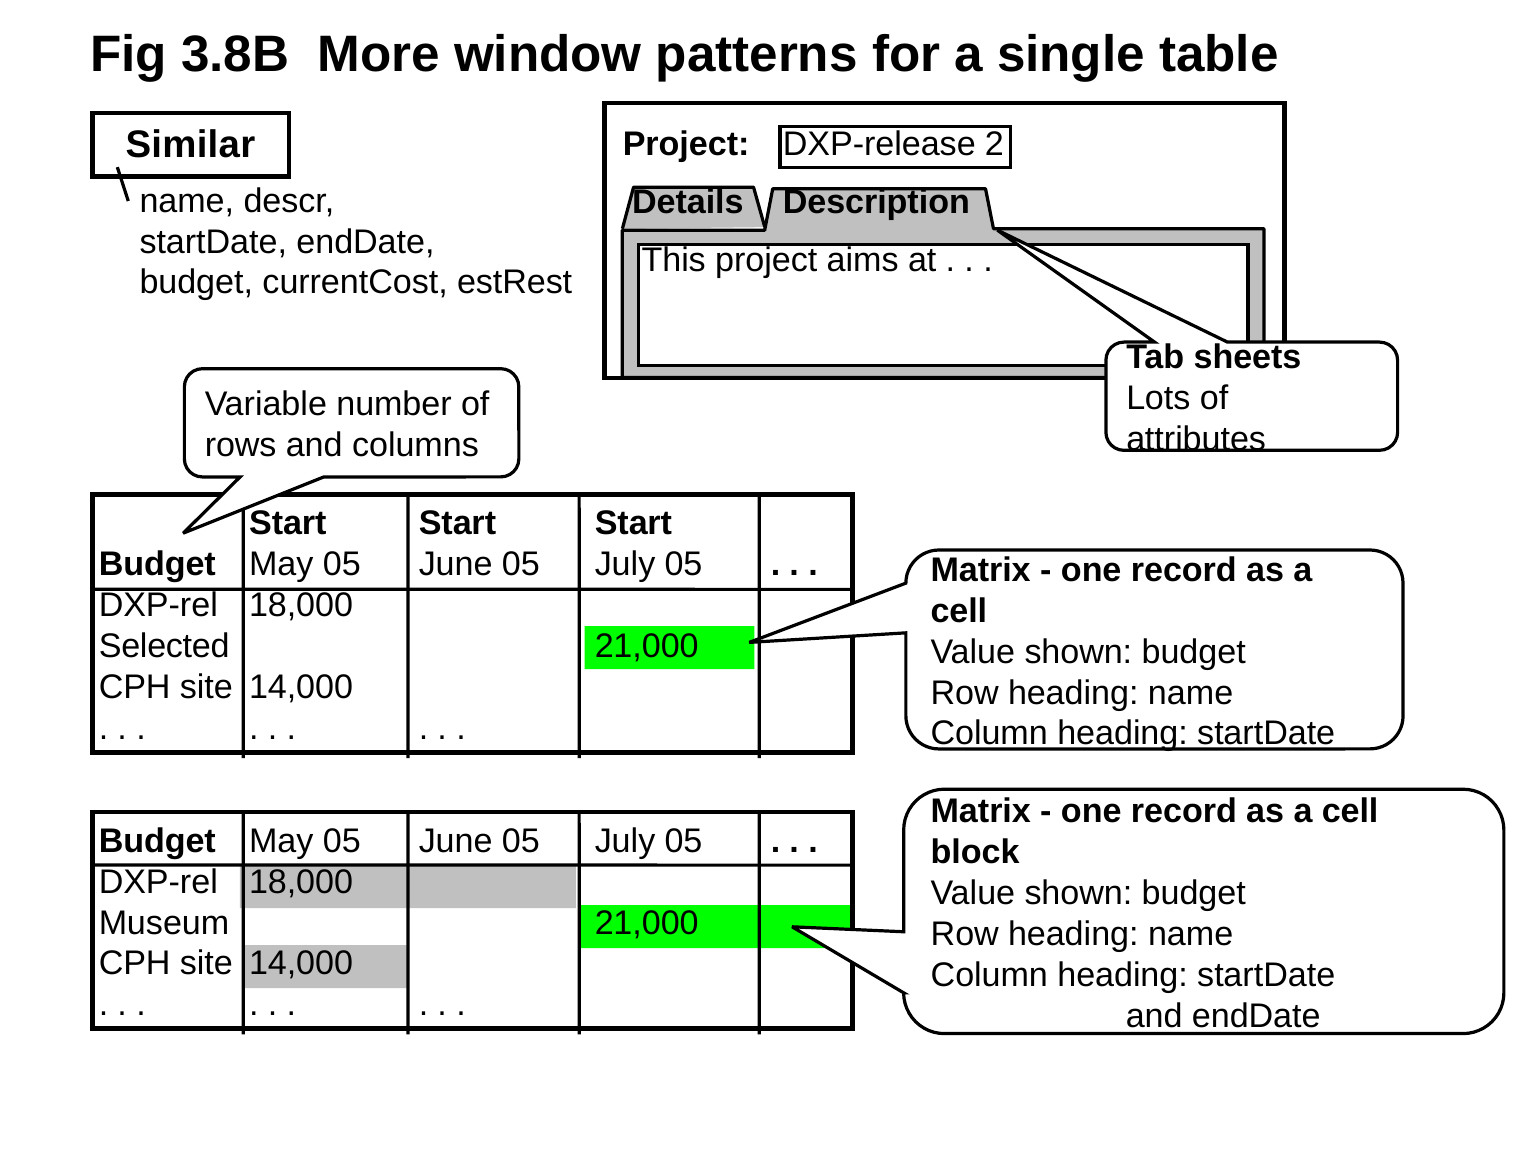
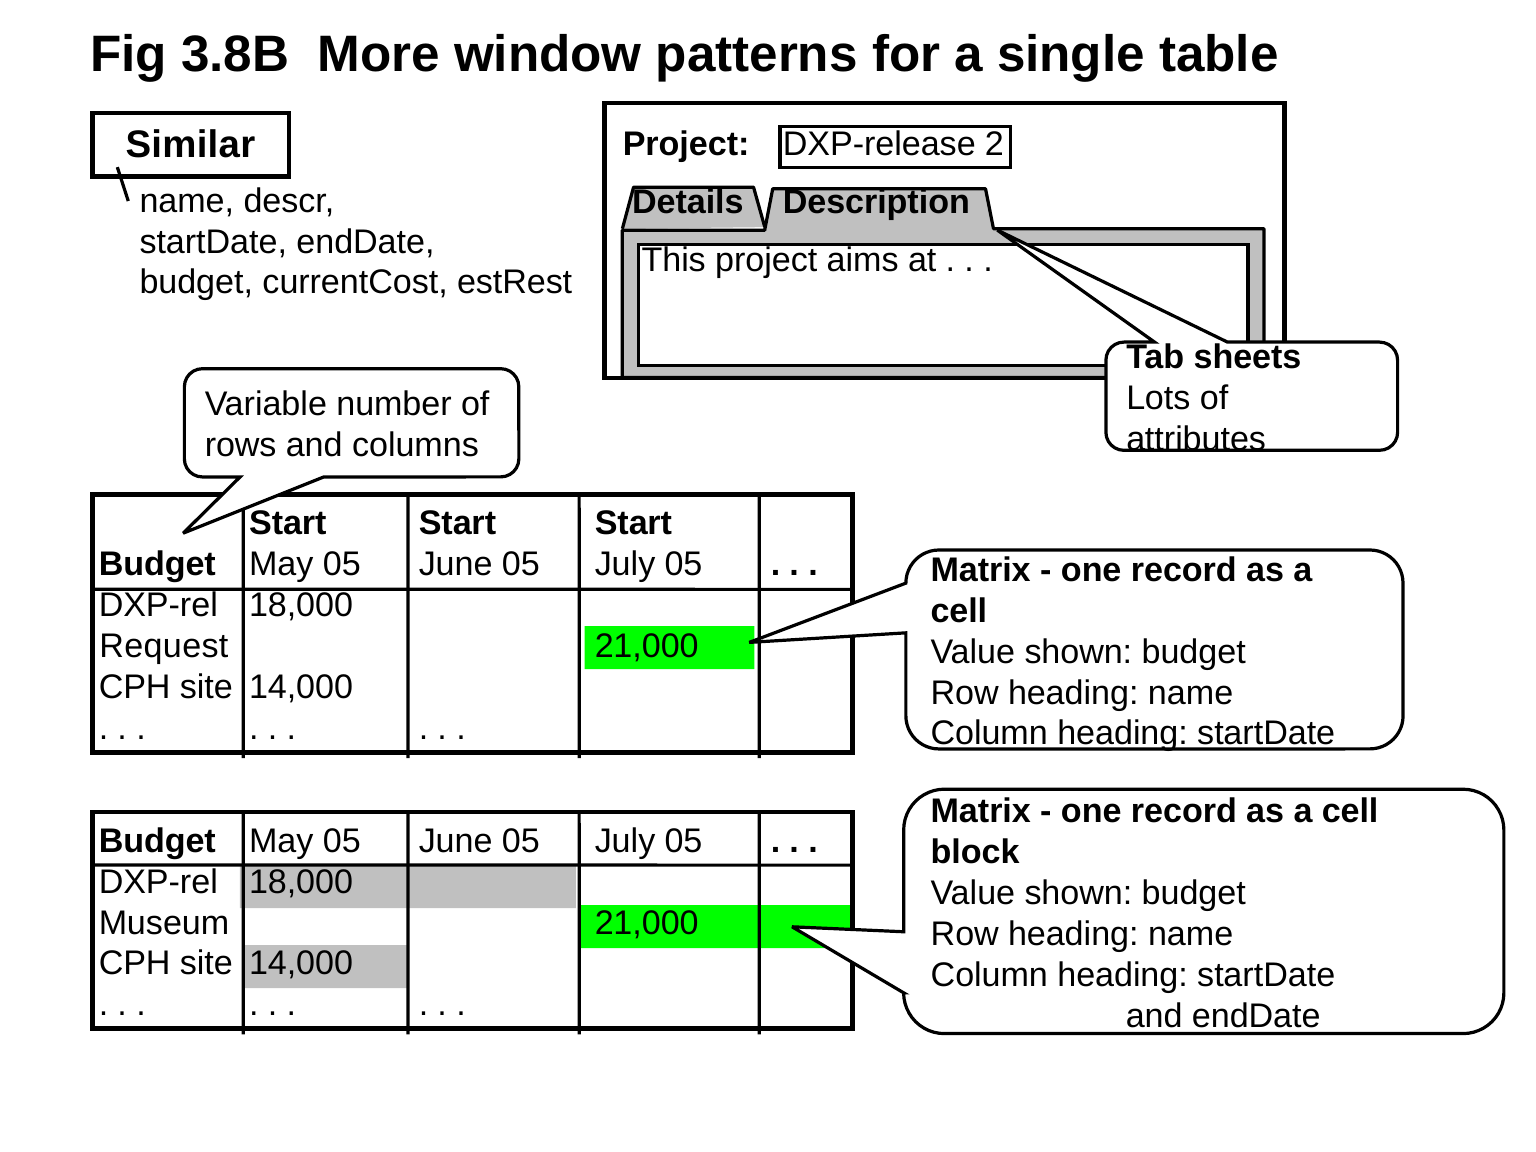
Selected: Selected -> Request
